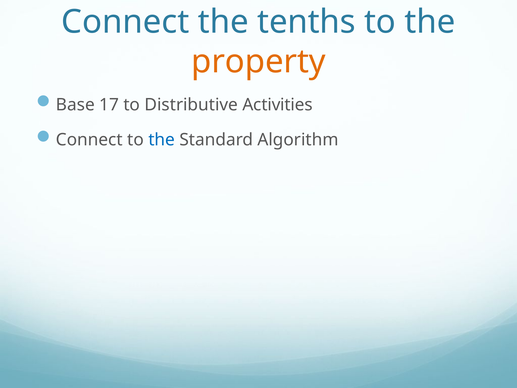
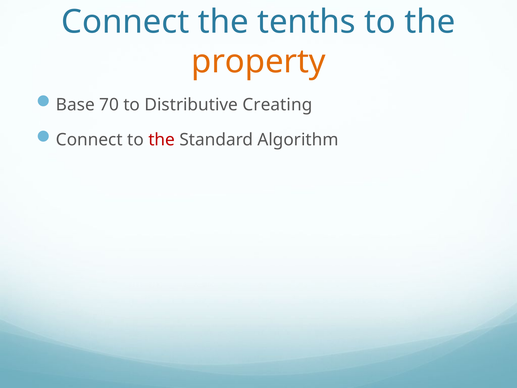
17: 17 -> 70
Activities: Activities -> Creating
the at (162, 140) colour: blue -> red
